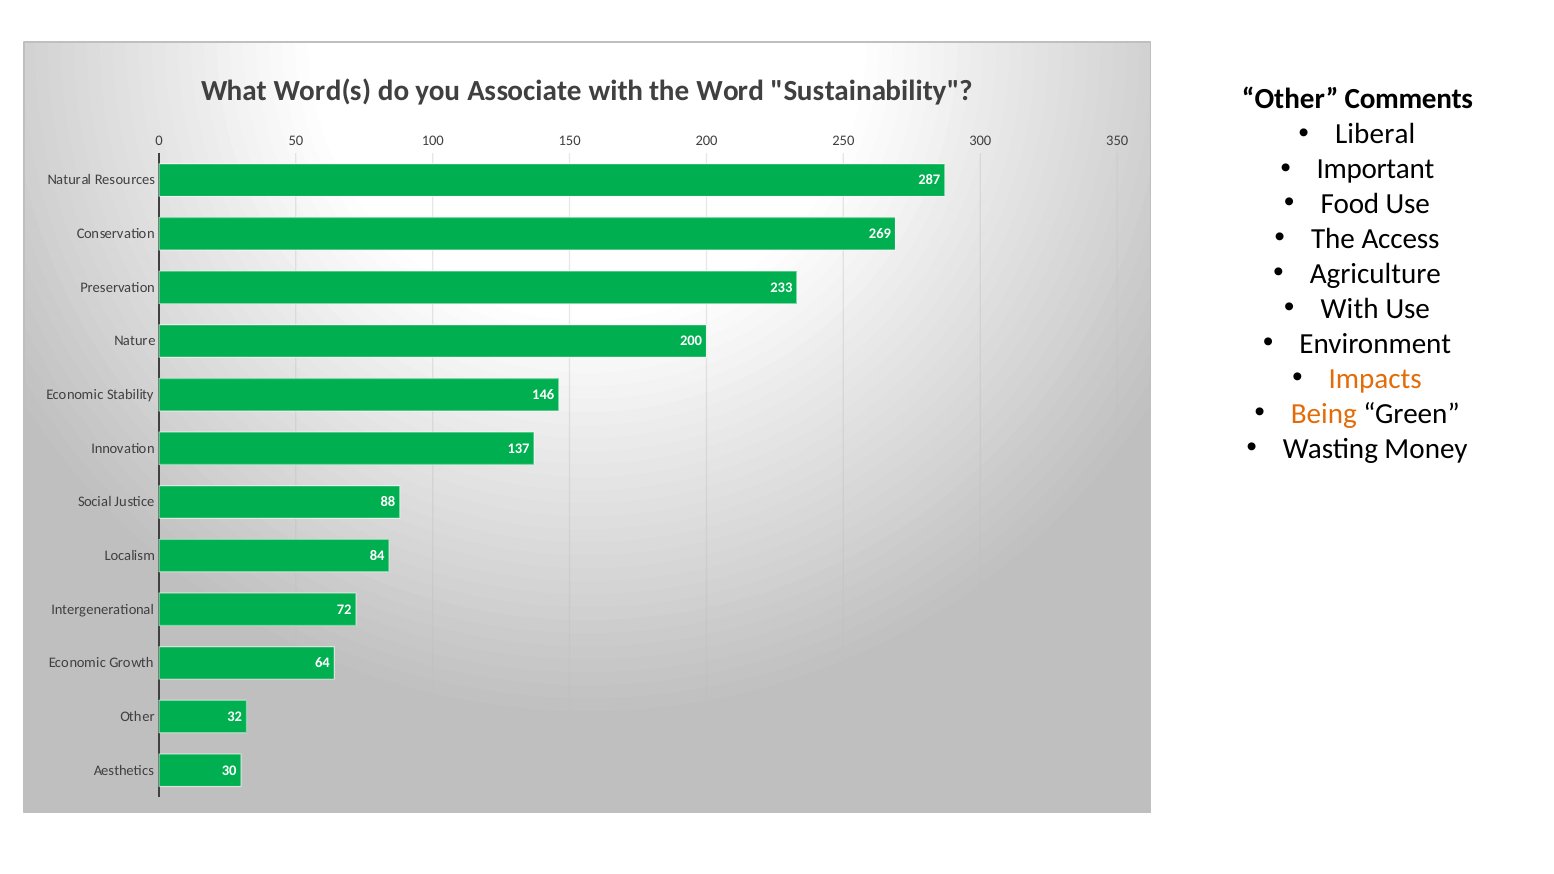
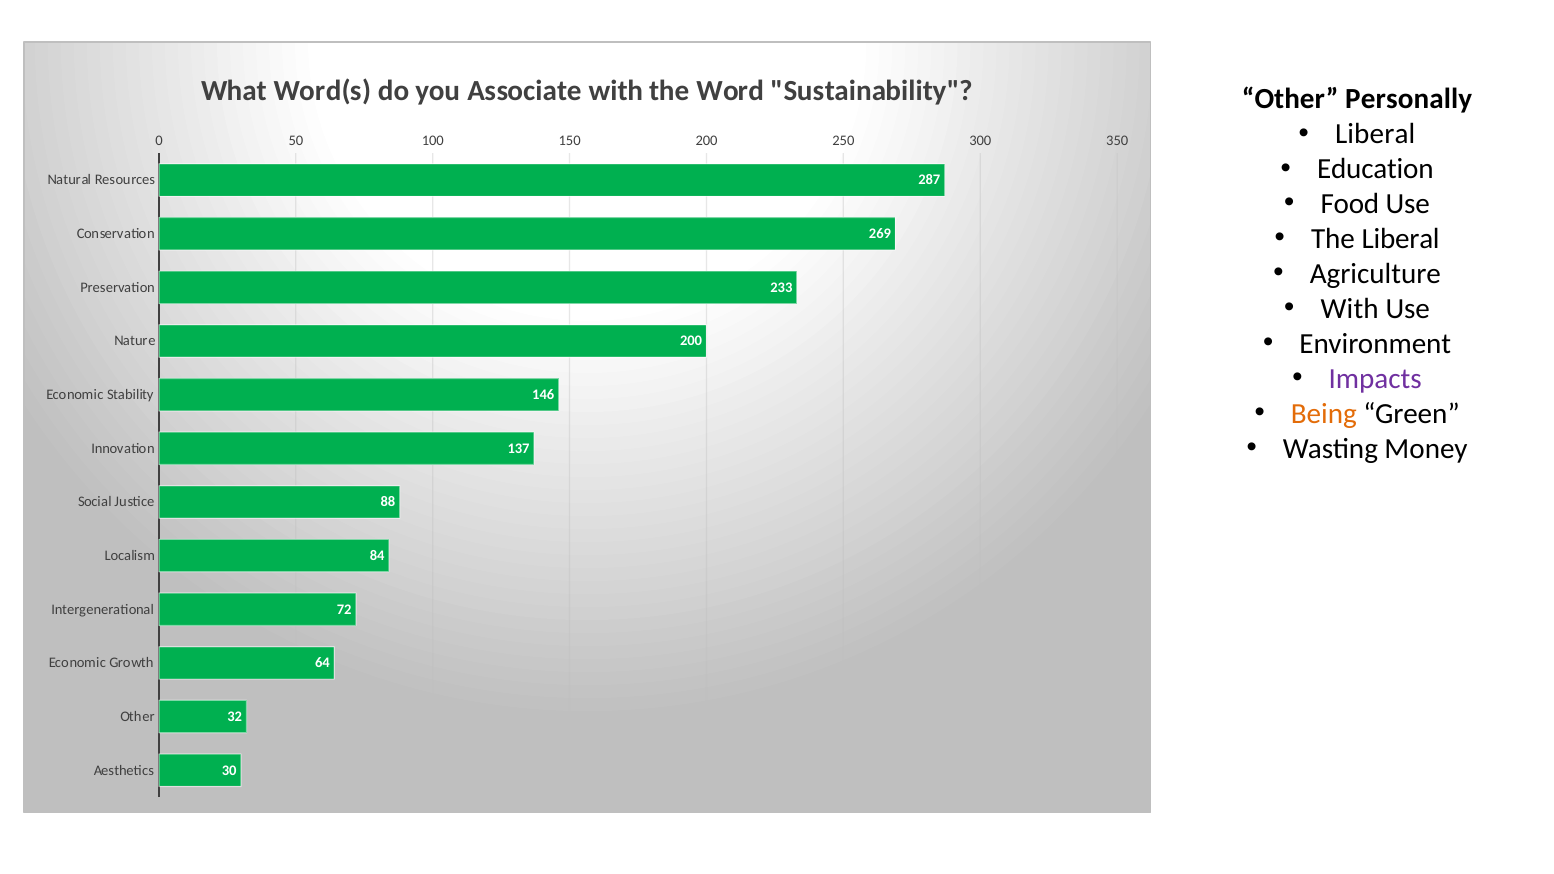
Comments: Comments -> Personally
Important: Important -> Education
The Access: Access -> Liberal
Impacts colour: orange -> purple
